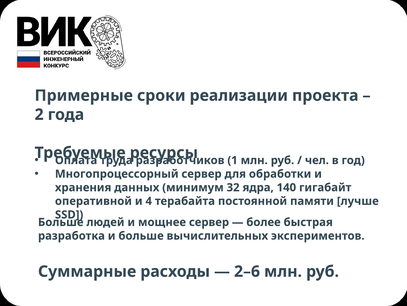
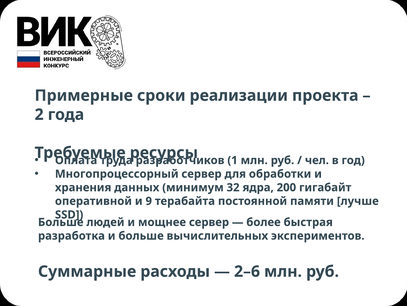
140: 140 -> 200
4: 4 -> 9
